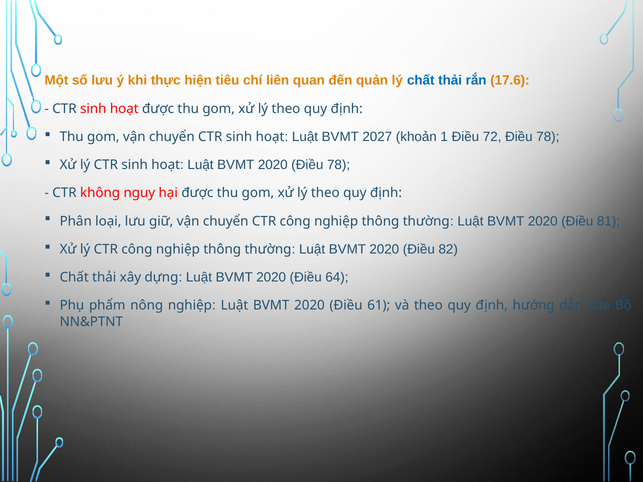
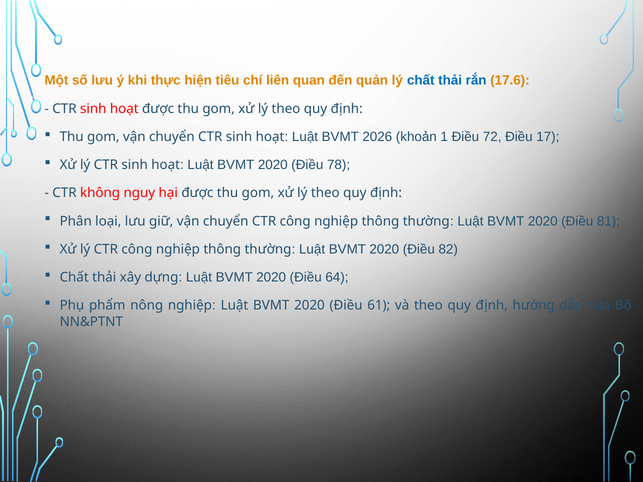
2027: 2027 -> 2026
72 Điều 78: 78 -> 17
